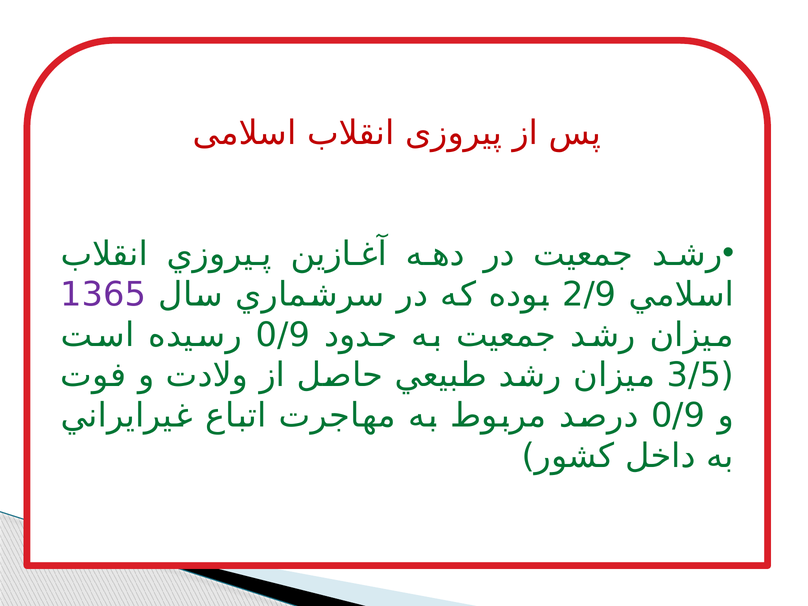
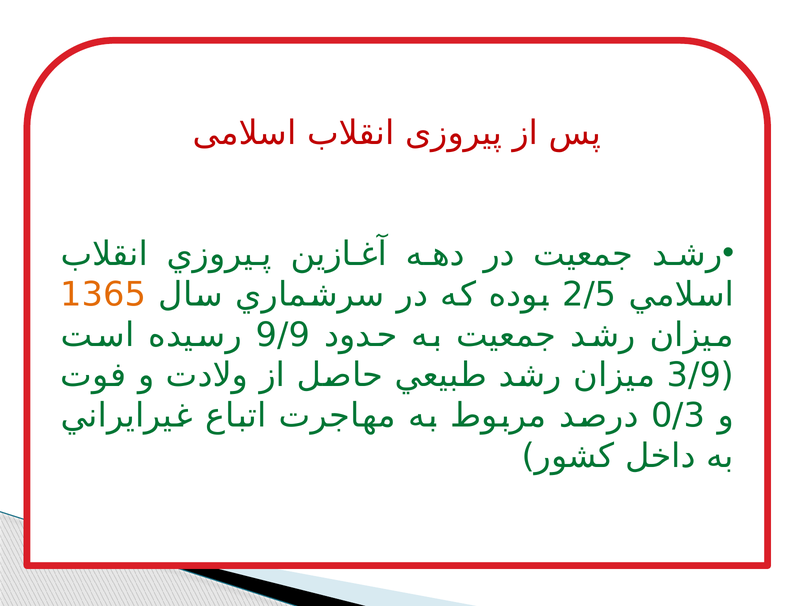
1365 colour: purple -> orange
2/9: 2/9 -> 2/5
0/9 at (283, 335): 0/9 -> 9/9
3/5: 3/5 -> 3/9
0/9 at (678, 416): 0/9 -> 0/3
